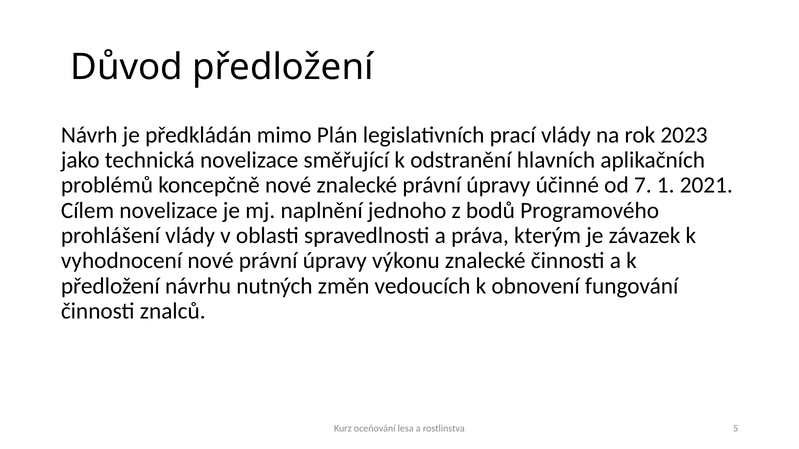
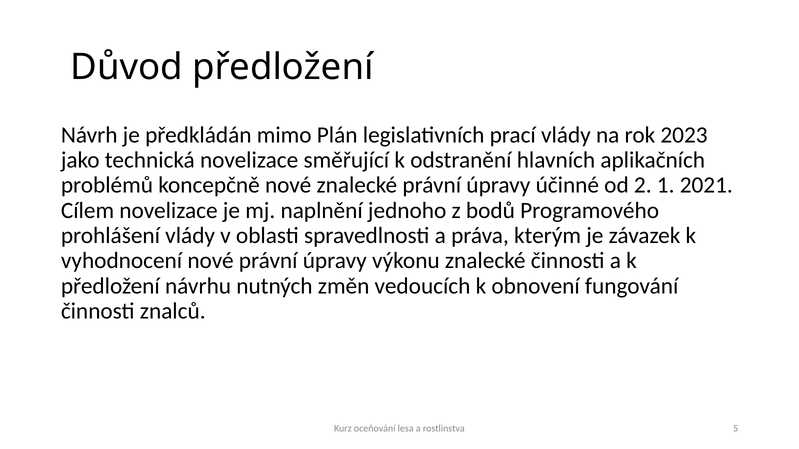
7: 7 -> 2
